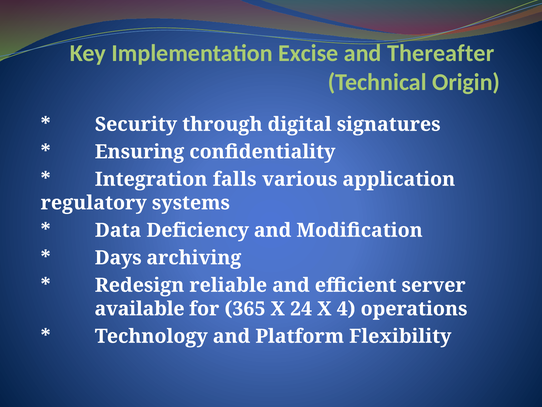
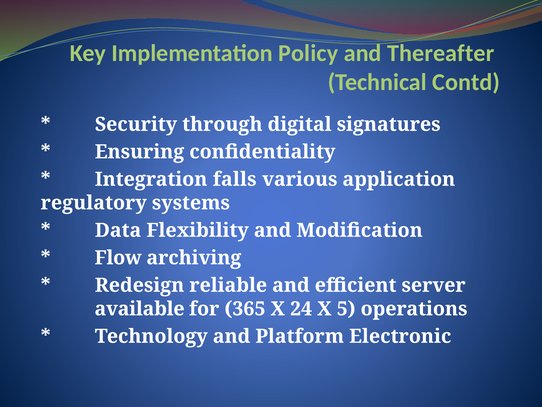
Excise: Excise -> Policy
Origin: Origin -> Contd
Deficiency: Deficiency -> Flexibility
Days: Days -> Flow
4: 4 -> 5
Flexibility: Flexibility -> Electronic
